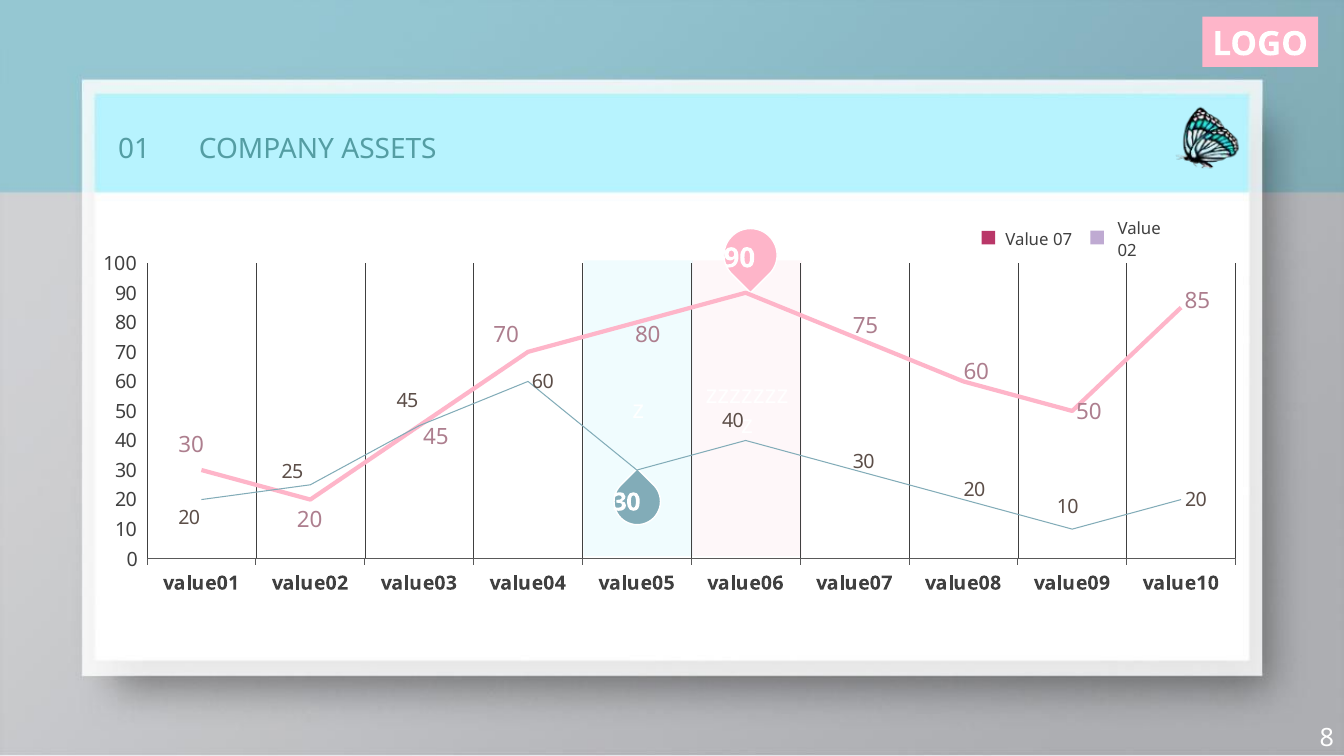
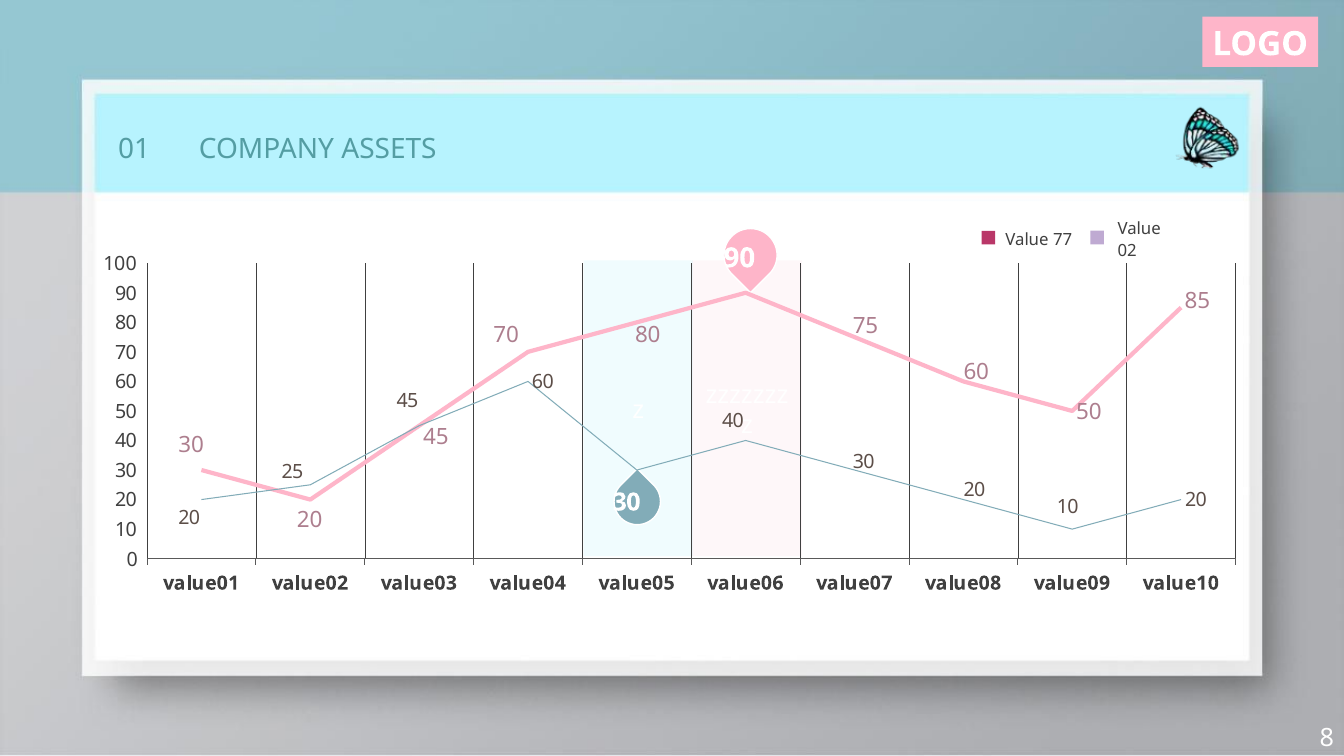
07: 07 -> 77
